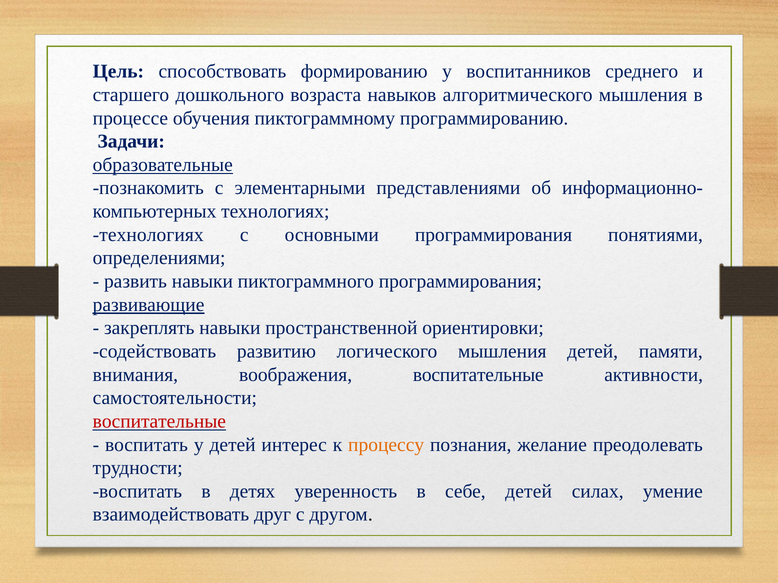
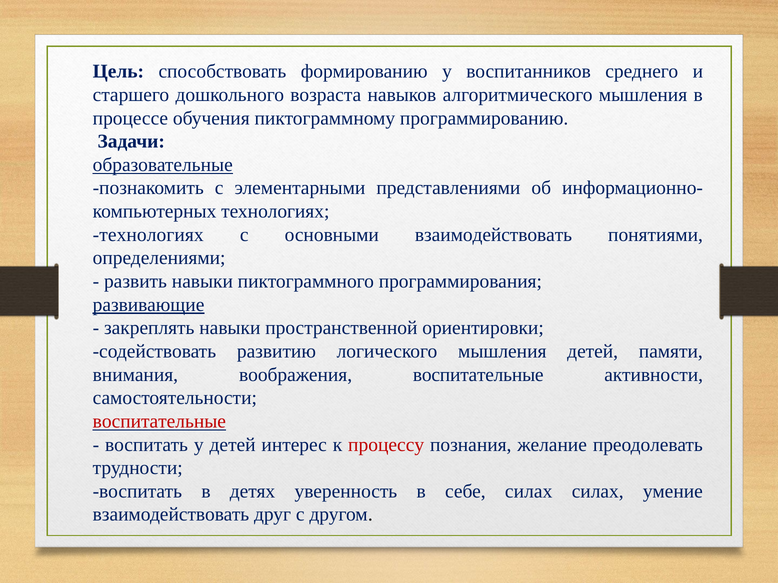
основными программирования: программирования -> взаимодействовать
процессу colour: orange -> red
себе детей: детей -> силах
